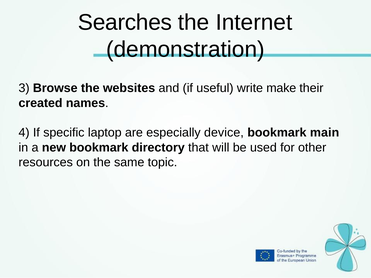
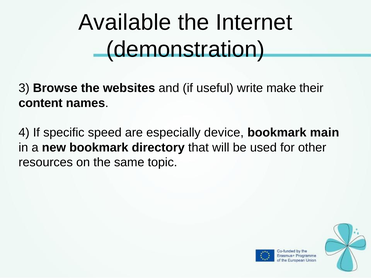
Searches: Searches -> Available
created: created -> content
laptop: laptop -> speed
